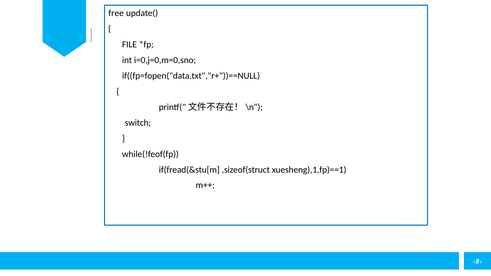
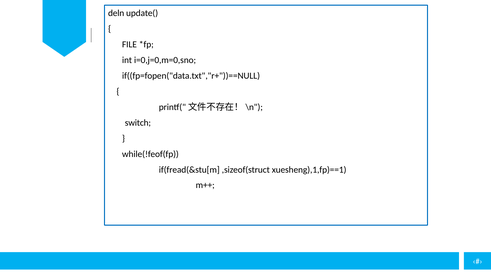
free: free -> deln
